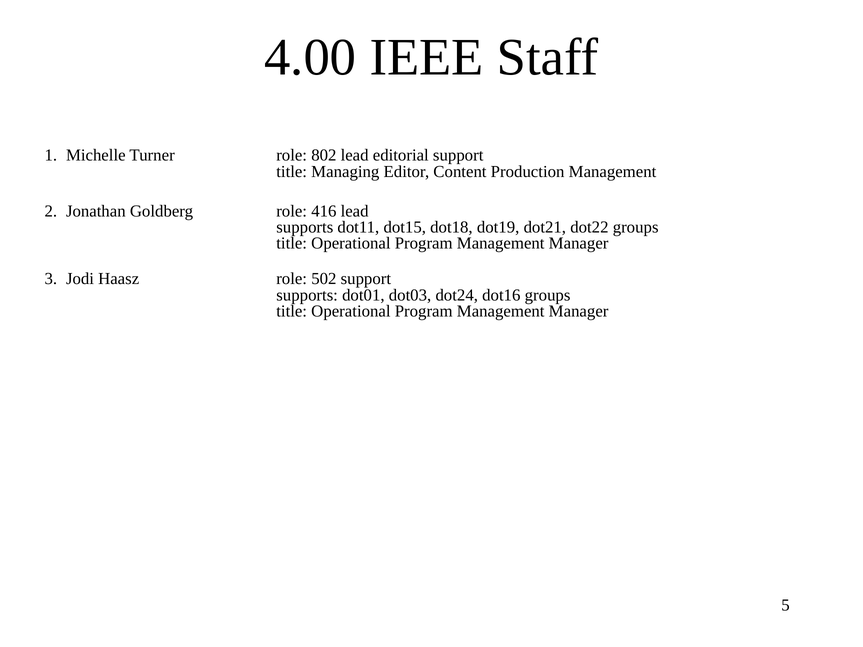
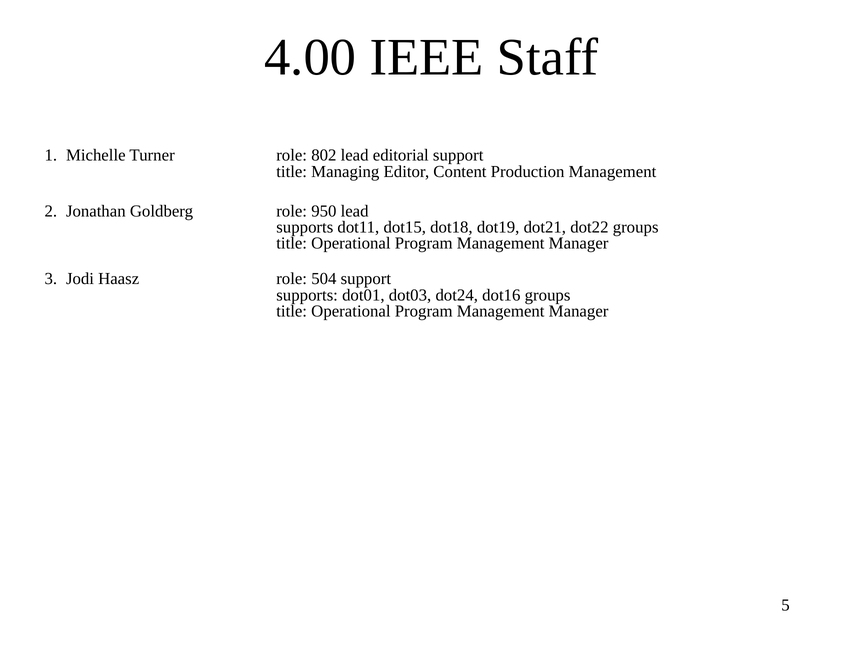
416: 416 -> 950
502: 502 -> 504
